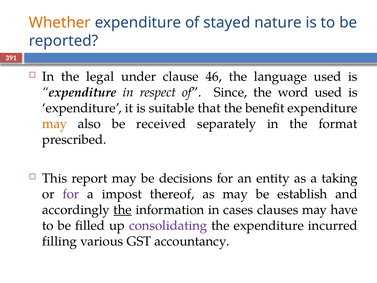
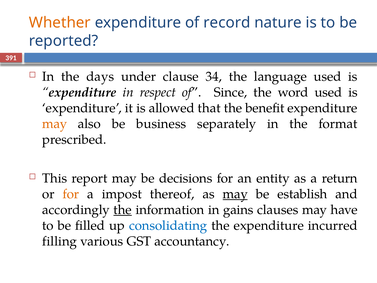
stayed: stayed -> record
legal: legal -> days
46: 46 -> 34
suitable: suitable -> allowed
received: received -> business
taking: taking -> return
for at (71, 194) colour: purple -> orange
may at (235, 194) underline: none -> present
cases: cases -> gains
consolidating colour: purple -> blue
